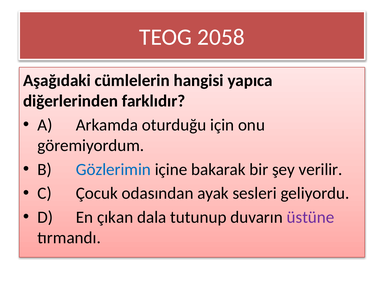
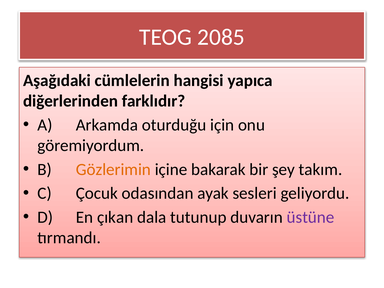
2058: 2058 -> 2085
Gözlerimin colour: blue -> orange
verilir: verilir -> takım
